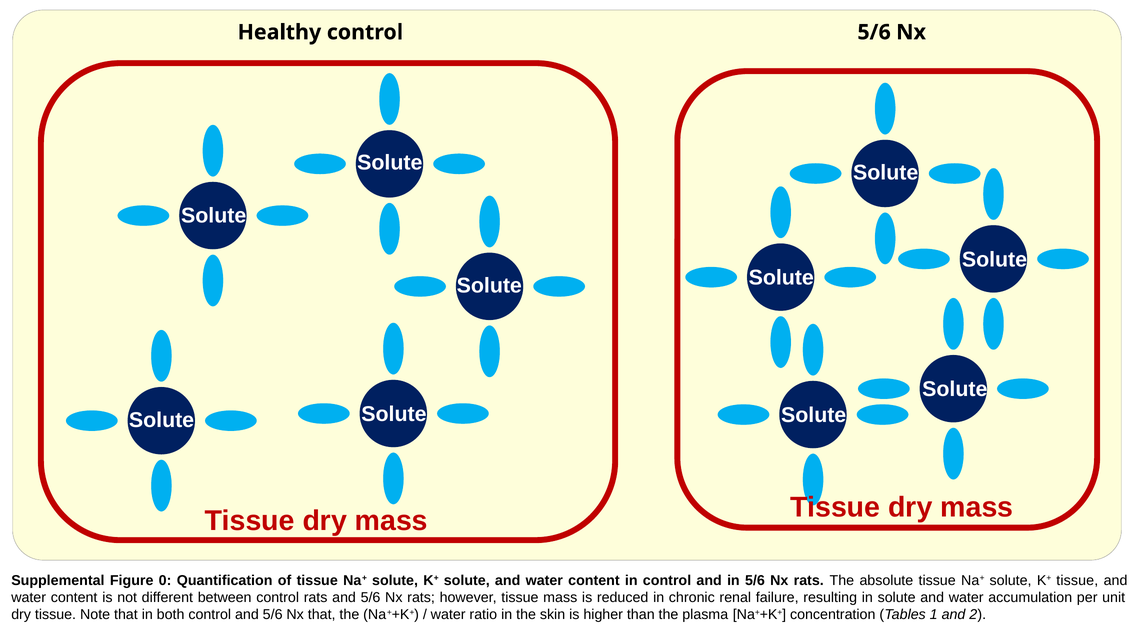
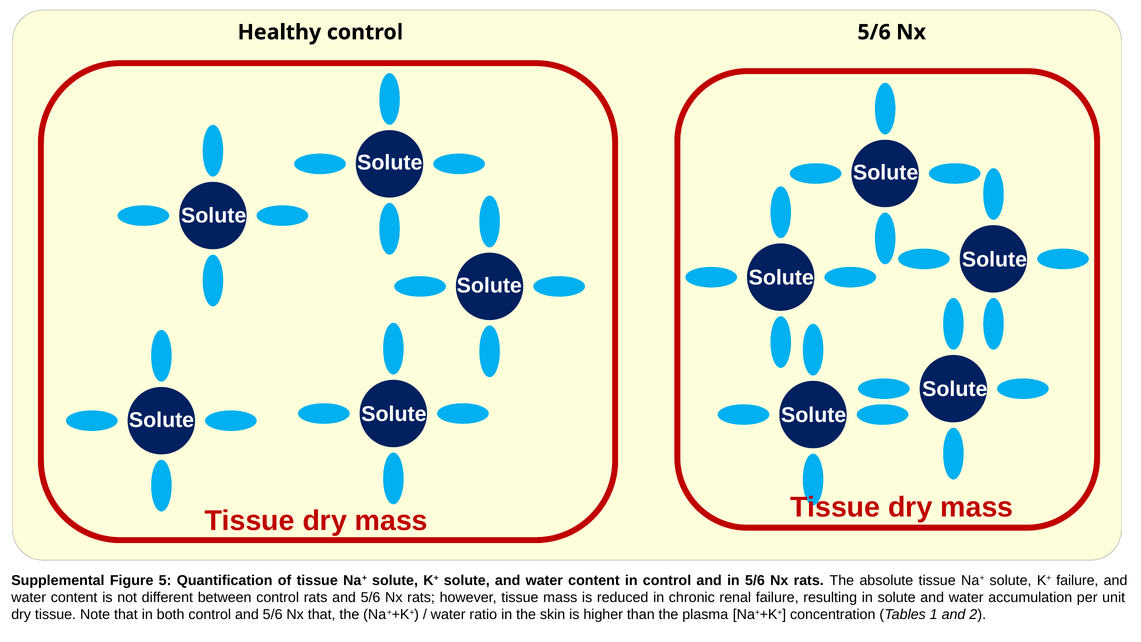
0: 0 -> 5
K+ tissue: tissue -> failure
